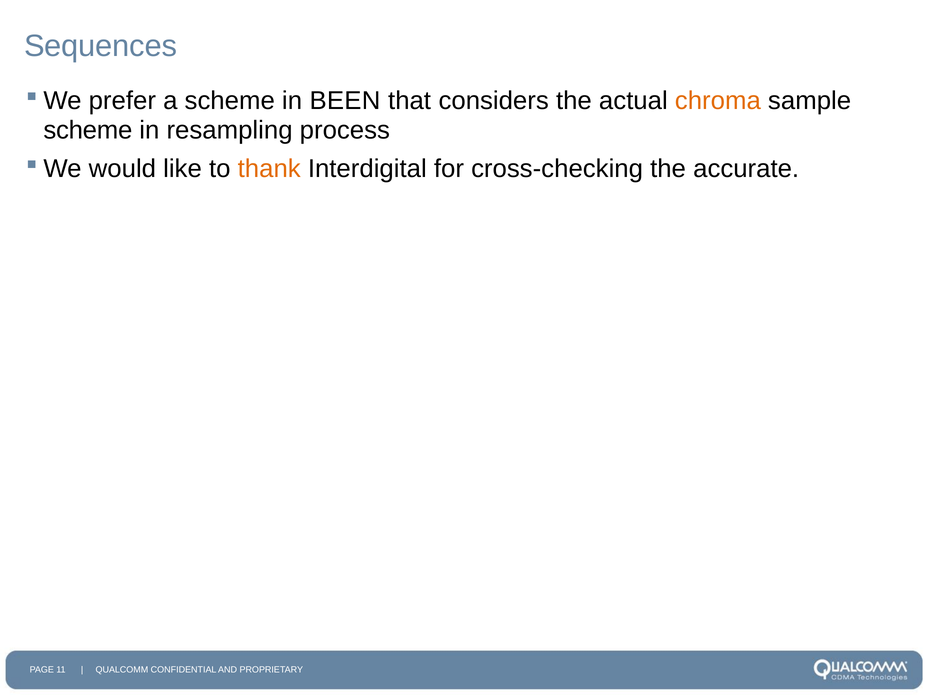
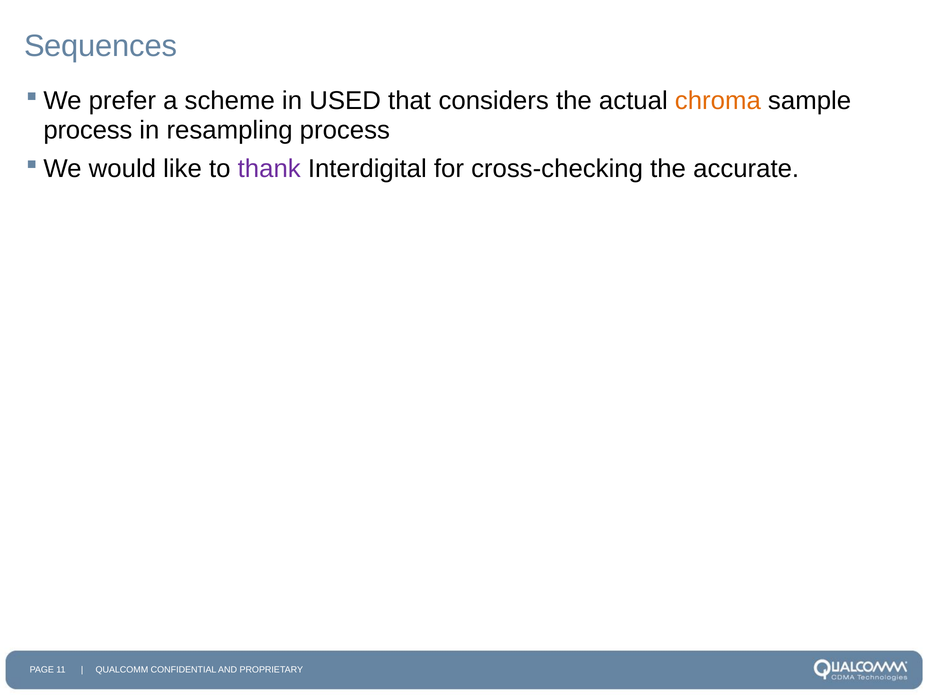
BEEN: BEEN -> USED
scheme at (88, 130): scheme -> process
thank colour: orange -> purple
